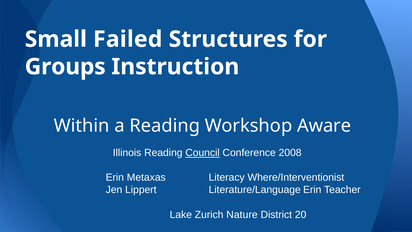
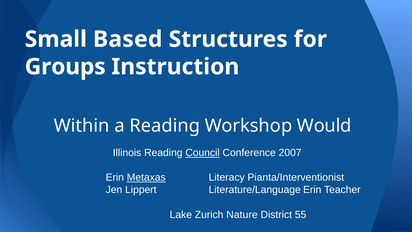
Failed: Failed -> Based
Aware: Aware -> Would
2008: 2008 -> 2007
Metaxas underline: none -> present
Where/Interventionist: Where/Interventionist -> Pianta/Interventionist
20: 20 -> 55
